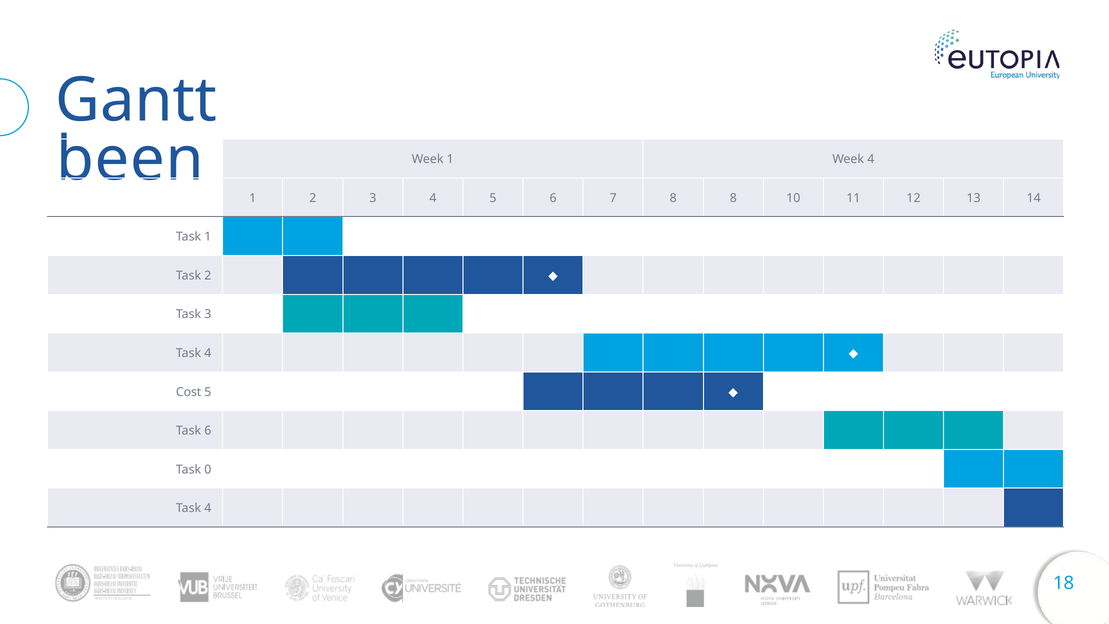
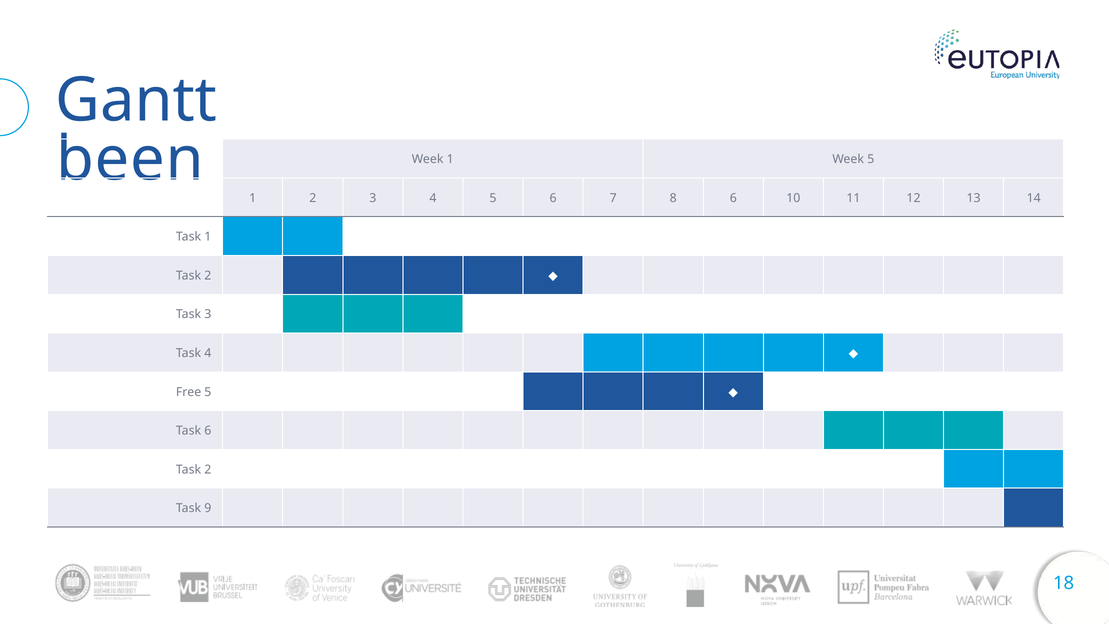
Week 4: 4 -> 5
8 8: 8 -> 6
Cost: Cost -> Free
0 at (208, 469): 0 -> 2
4 at (208, 508): 4 -> 9
